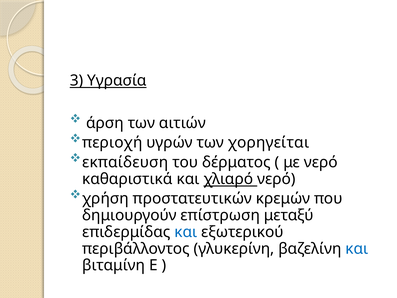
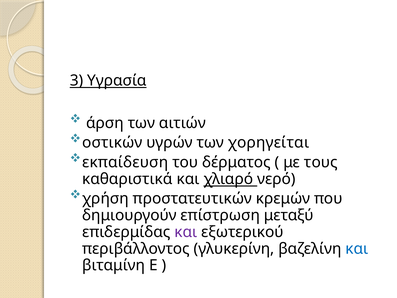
περιοχή: περιοχή -> οστικών
με νερό: νερό -> τους
και at (186, 232) colour: blue -> purple
